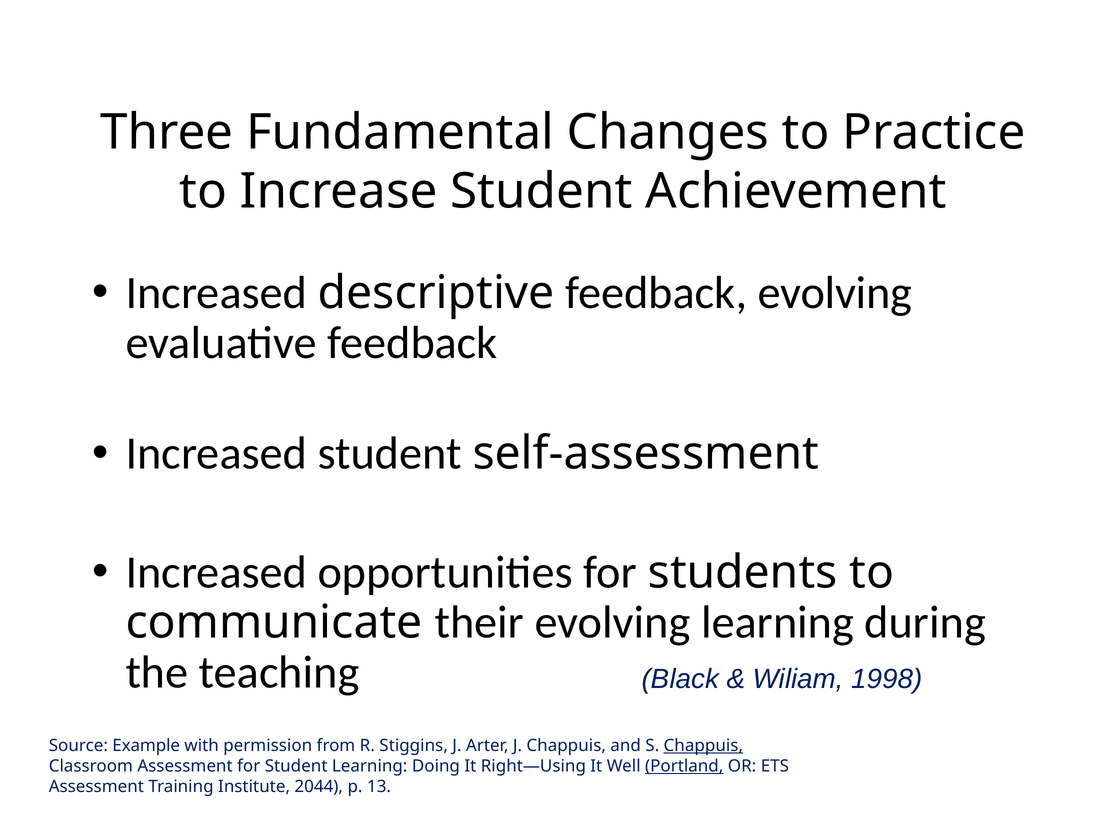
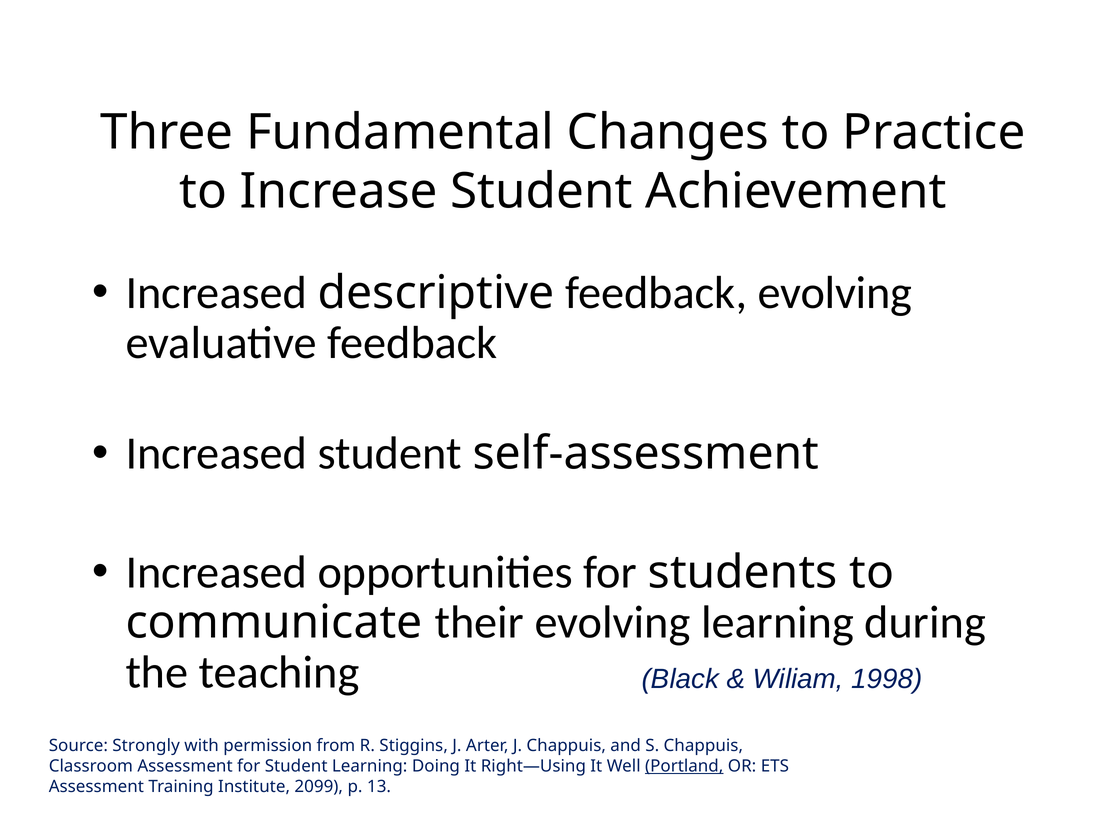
Example: Example -> Strongly
Chappuis at (703, 746) underline: present -> none
2044: 2044 -> 2099
